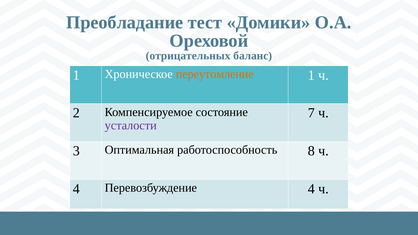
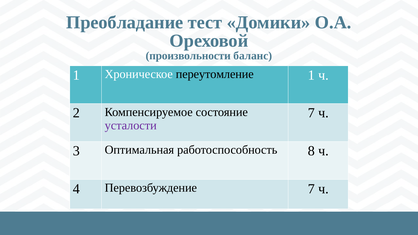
отрицательных: отрицательных -> произвольности
переутомление colour: orange -> black
Перевозбуждение 4: 4 -> 7
